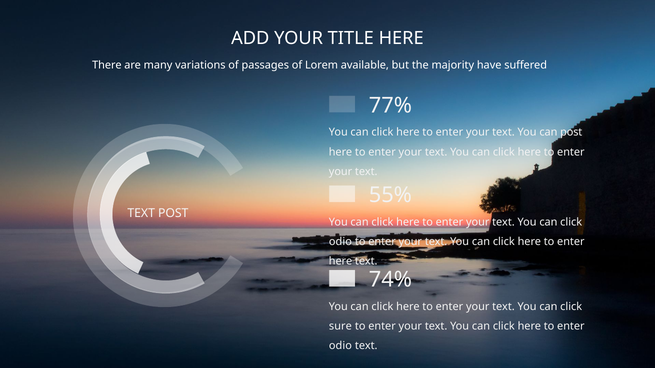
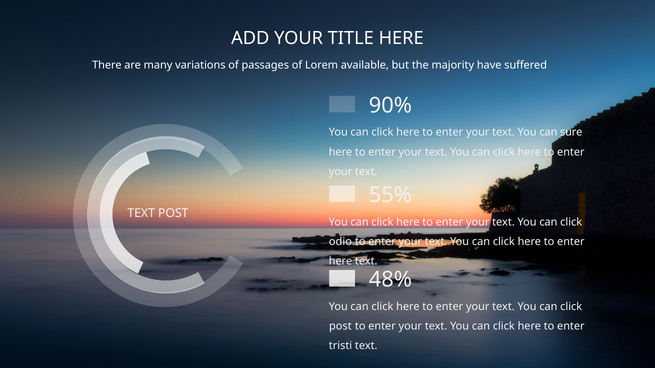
77%: 77% -> 90%
can post: post -> sure
74%: 74% -> 48%
sure at (340, 327): sure -> post
odio at (340, 346): odio -> tristi
